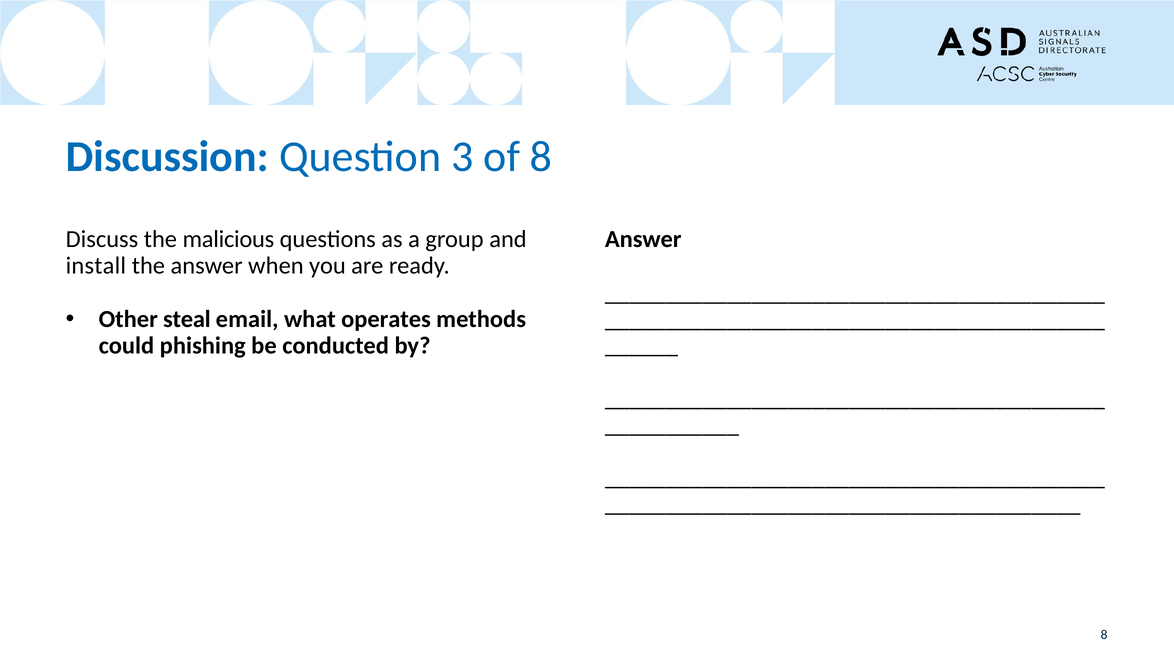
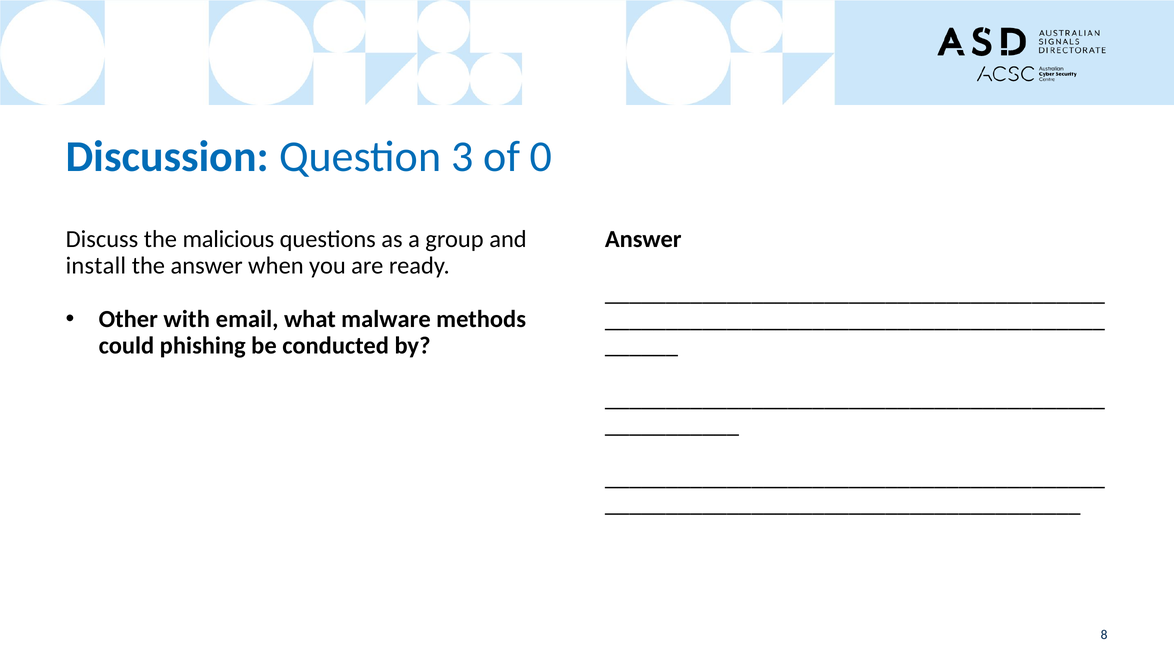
of 8: 8 -> 0
steal: steal -> with
operates: operates -> malware
